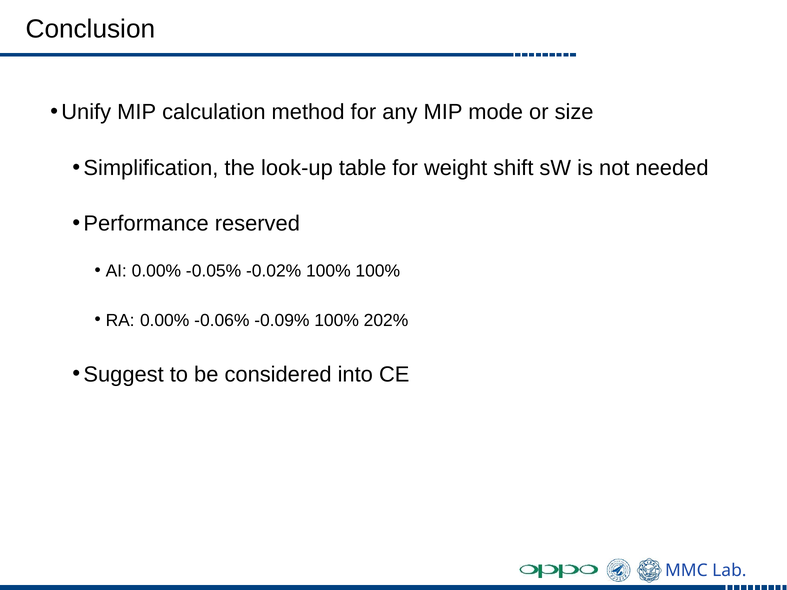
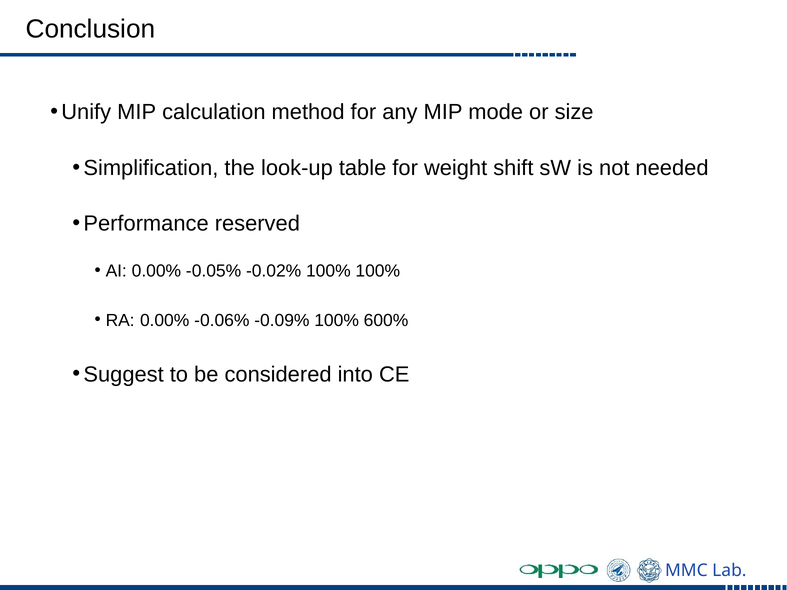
202%: 202% -> 600%
